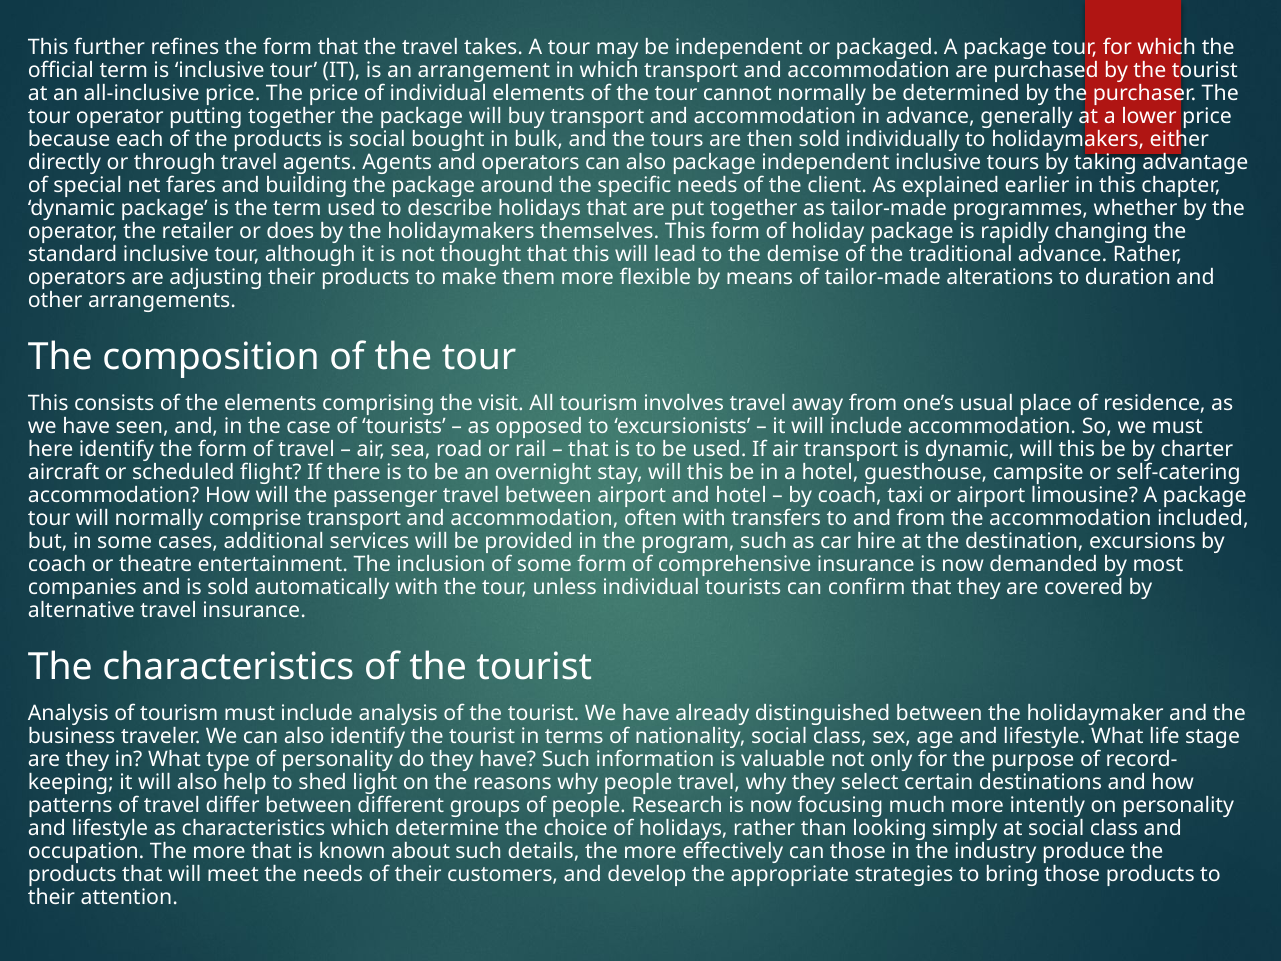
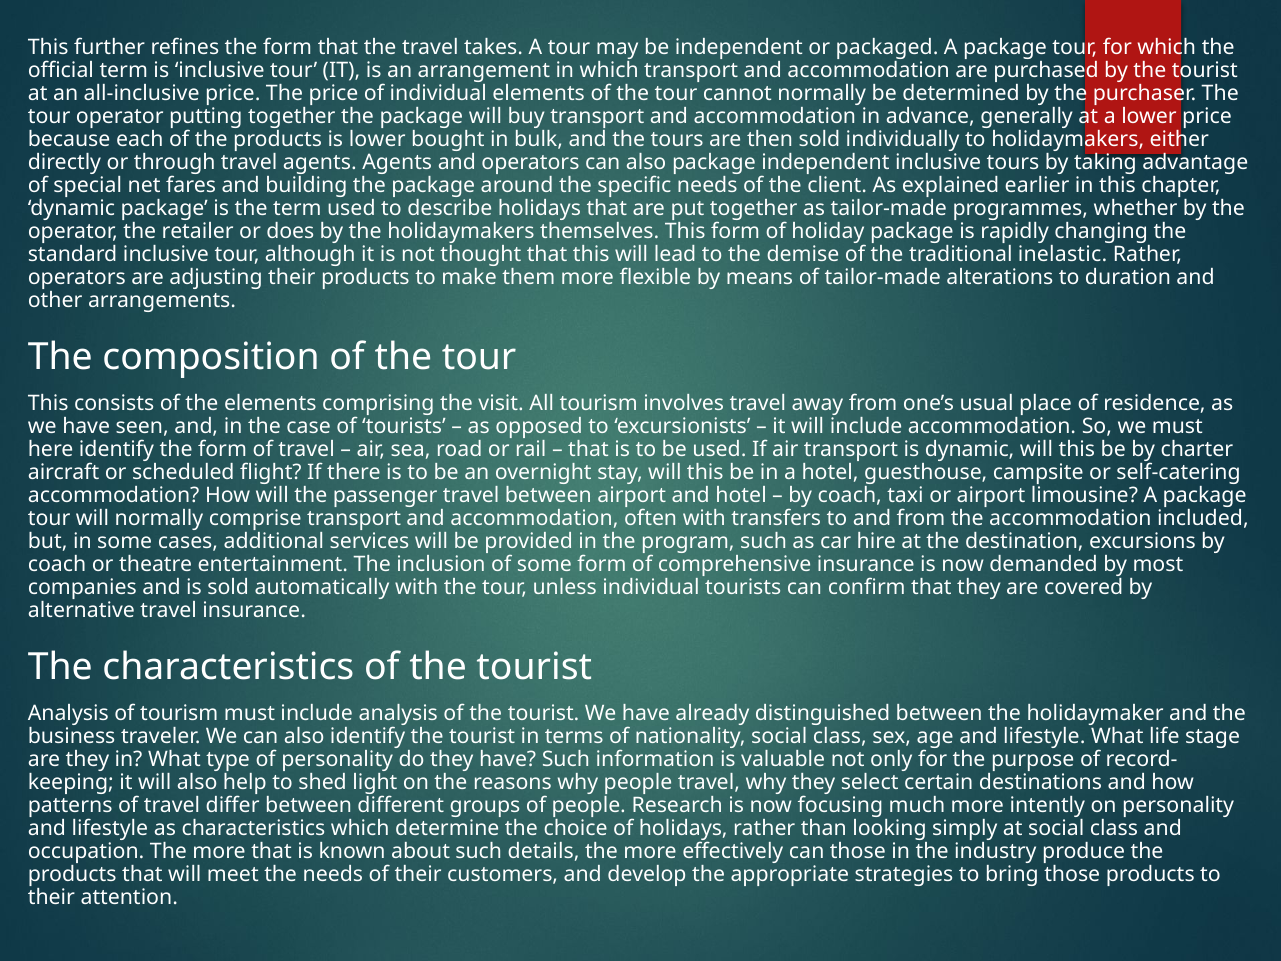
is social: social -> lower
traditional advance: advance -> inelastic
